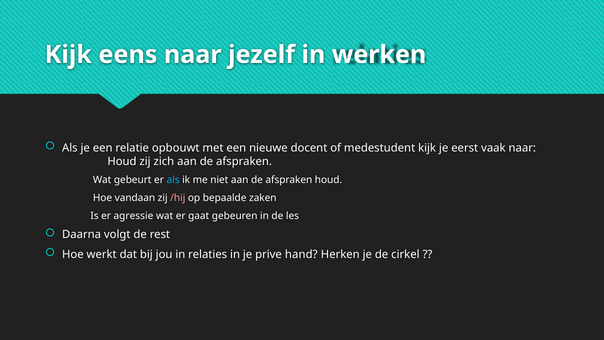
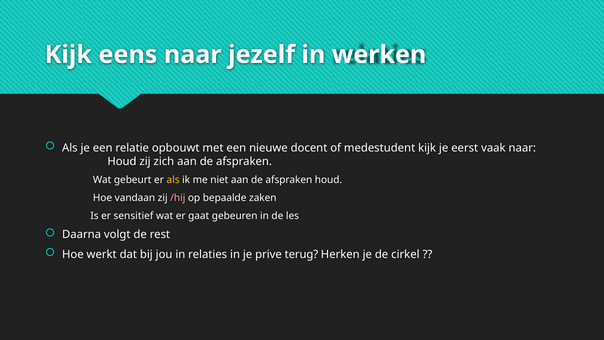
als at (173, 180) colour: light blue -> yellow
agressie: agressie -> sensitief
hand: hand -> terug
